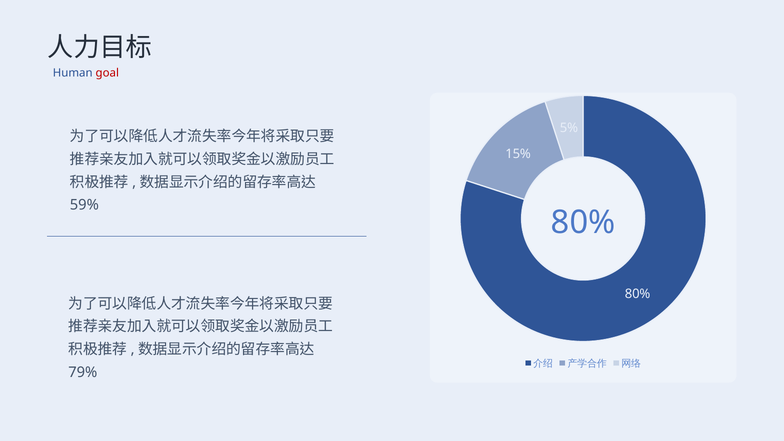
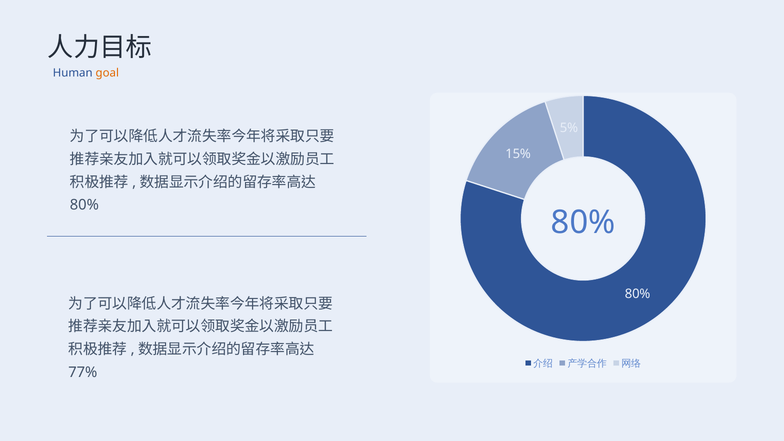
goal colour: red -> orange
59% at (84, 205): 59% -> 80%
79%: 79% -> 77%
